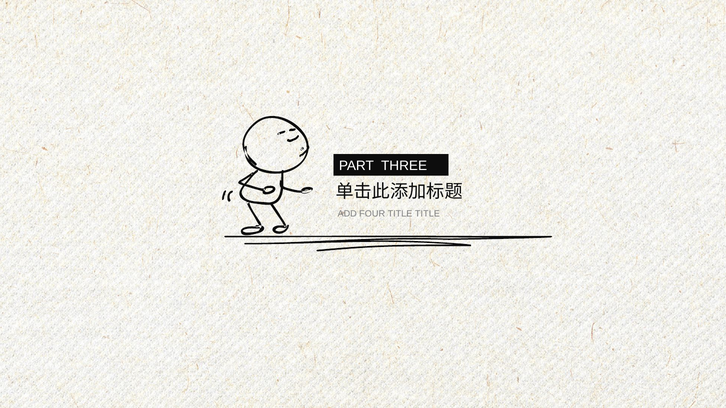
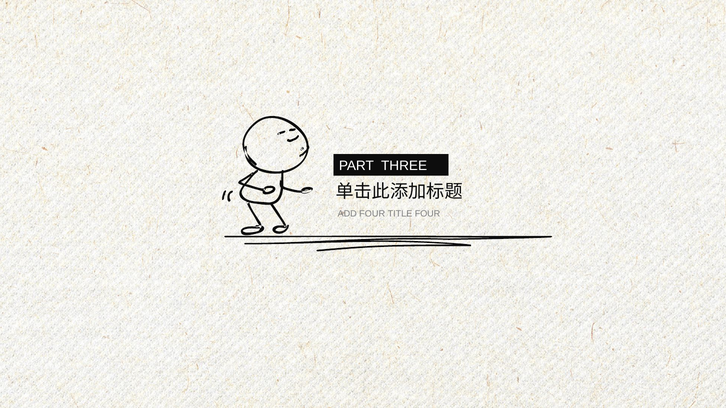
TITLE TITLE: TITLE -> FOUR
